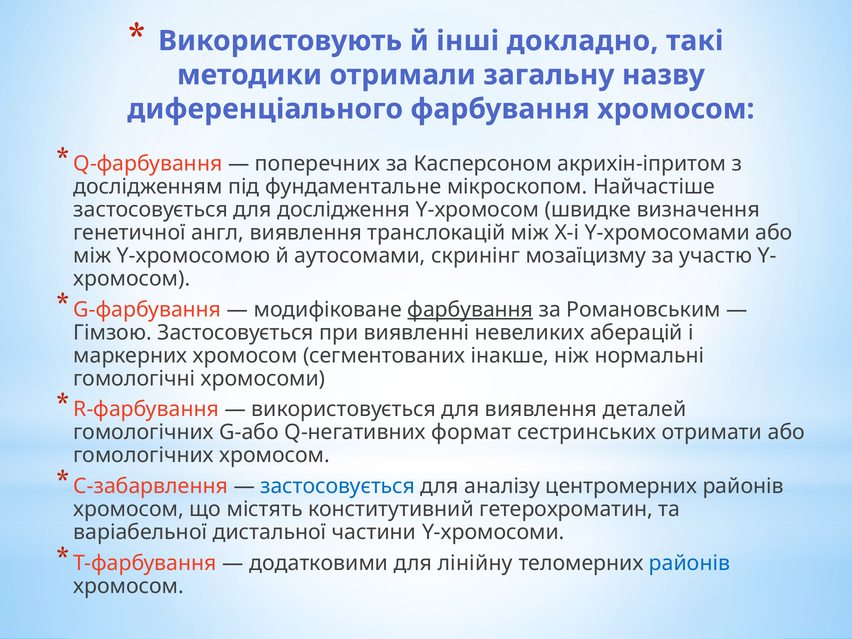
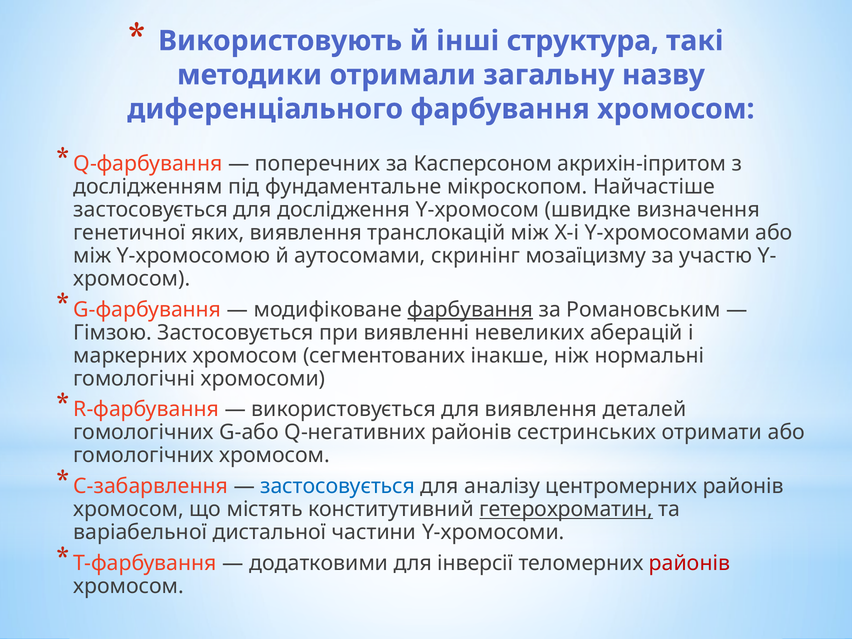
докладно: докладно -> структура
англ: англ -> яких
Q-негативних формат: формат -> районів
гетерохроматин underline: none -> present
лінійну: лінійну -> інверсії
районів at (690, 563) colour: blue -> red
